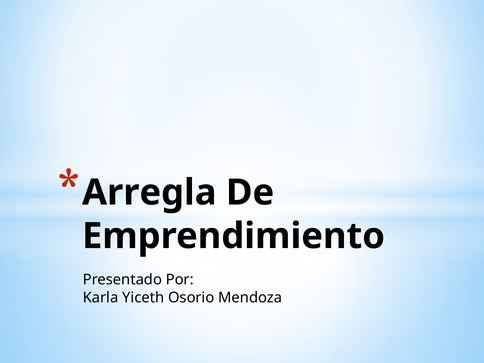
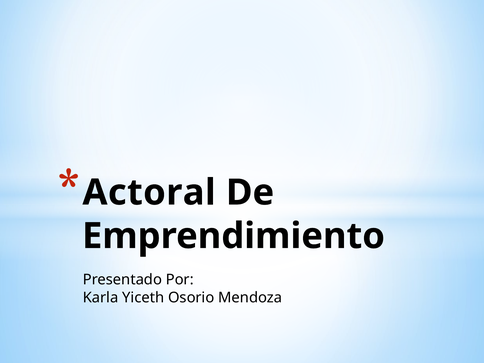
Arregla: Arregla -> Actoral
